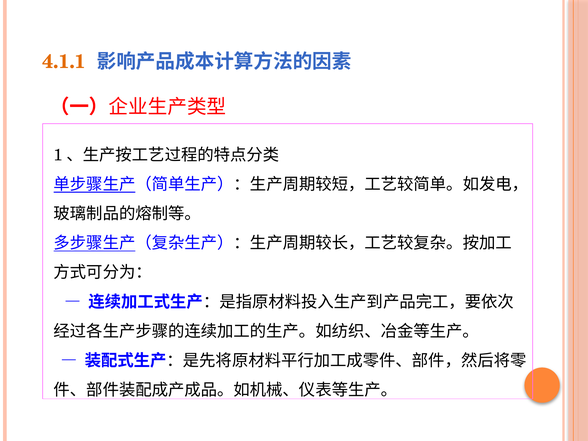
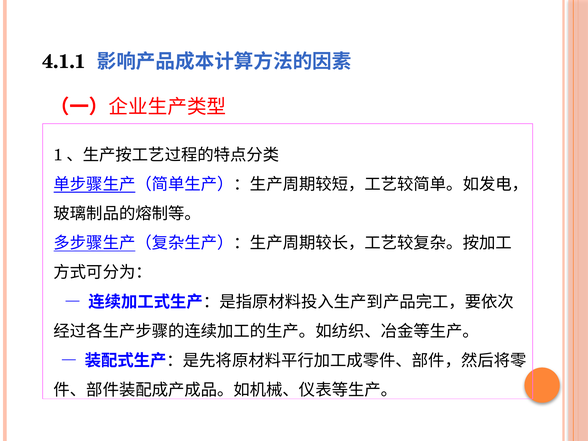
4.1.1 colour: orange -> black
